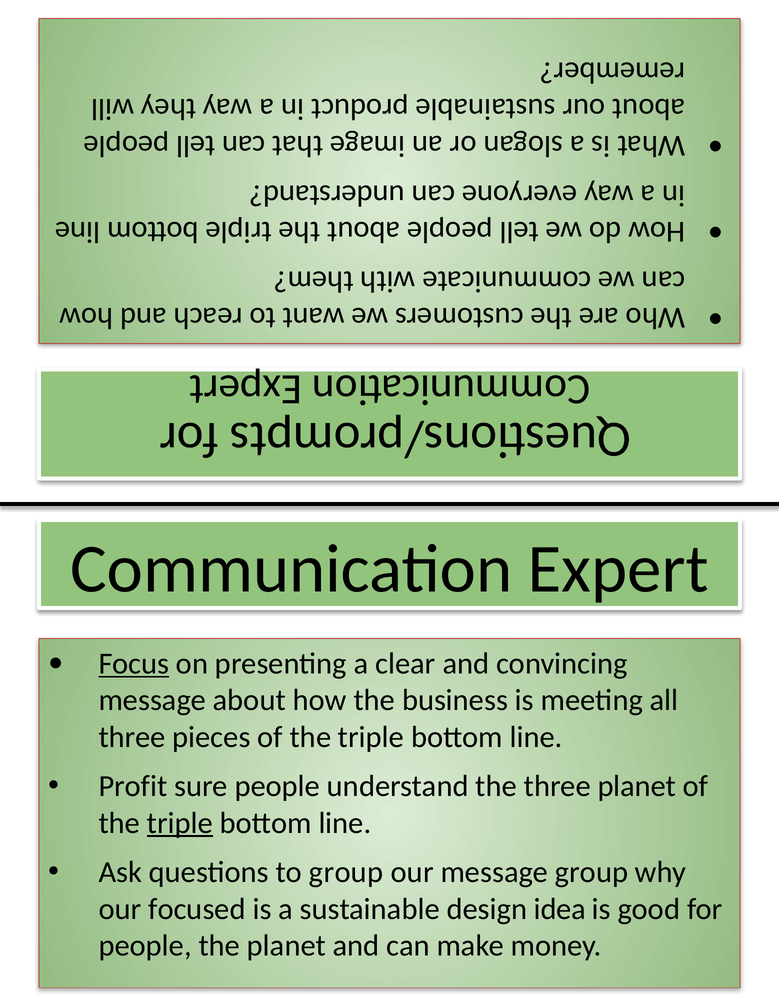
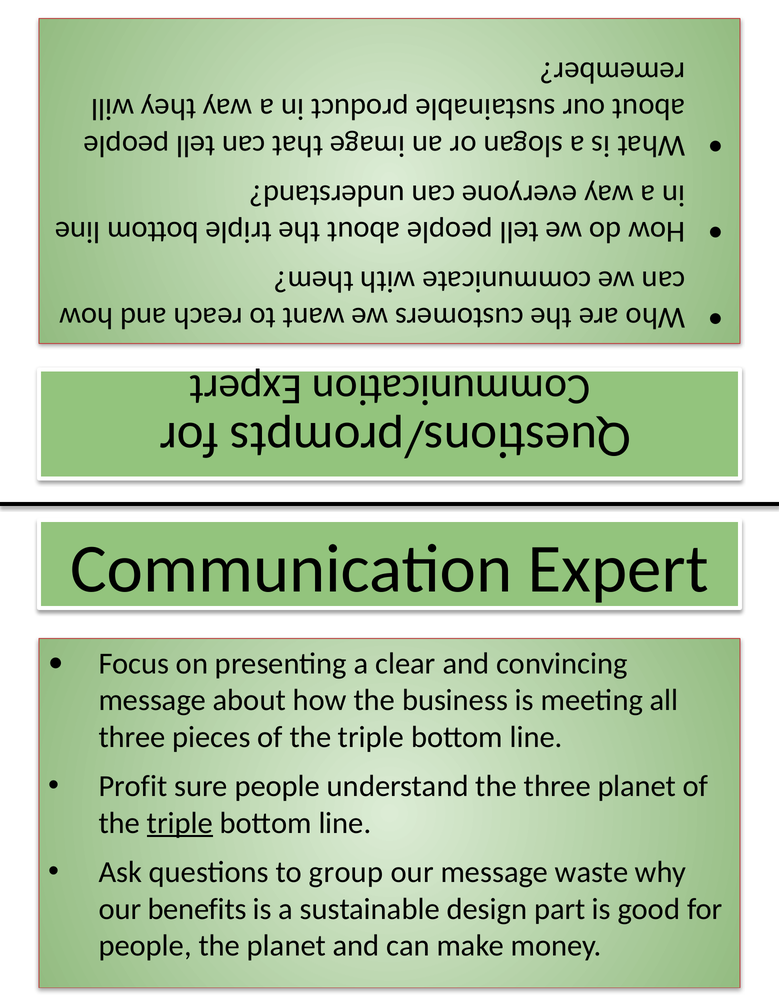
Focus underline: present -> none
message group: group -> waste
focused: focused -> benefits
idea: idea -> part
